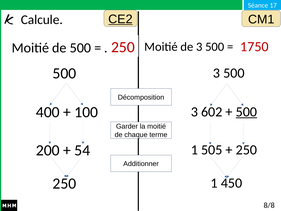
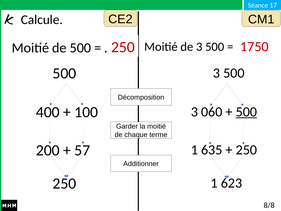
CE2 underline: present -> none
602: 602 -> 060
54: 54 -> 57
505: 505 -> 635
450: 450 -> 623
